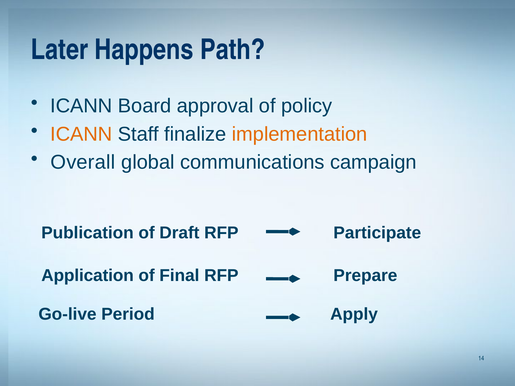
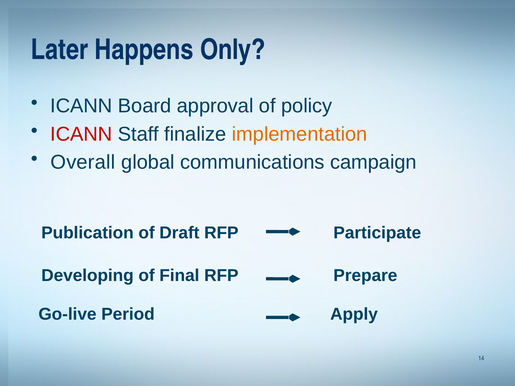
Path: Path -> Only
ICANN at (81, 134) colour: orange -> red
Application: Application -> Developing
